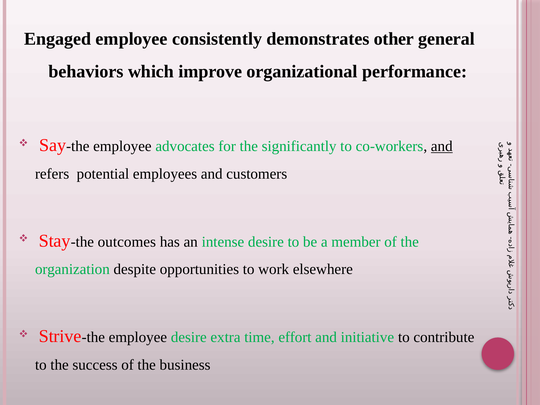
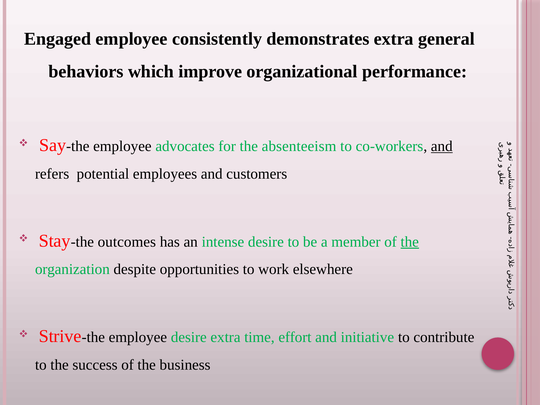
demonstrates other: other -> extra
significantly: significantly -> absenteeism
the at (410, 242) underline: none -> present
